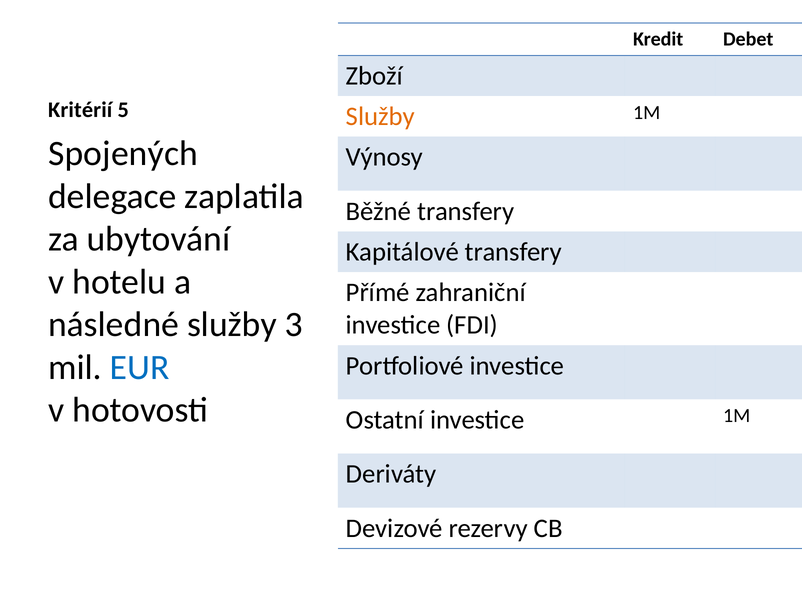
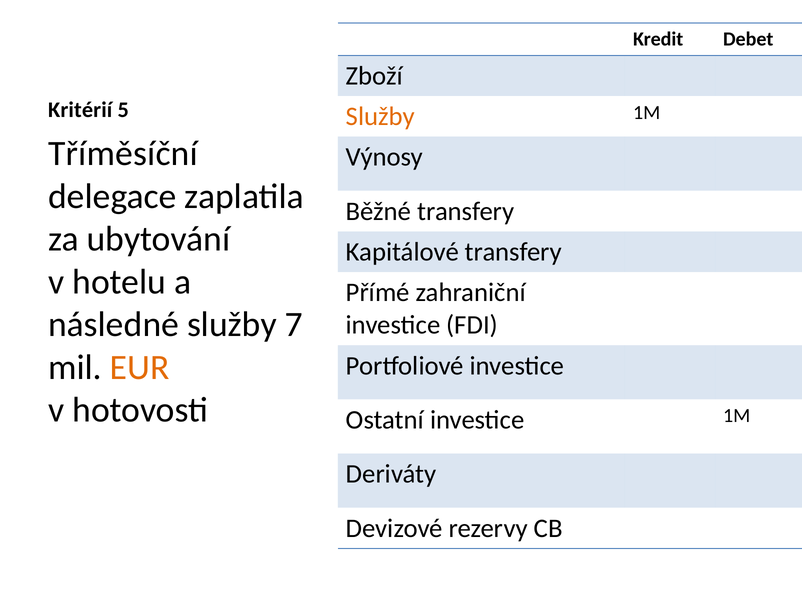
Spojených: Spojených -> Tříměsíční
3: 3 -> 7
EUR colour: blue -> orange
